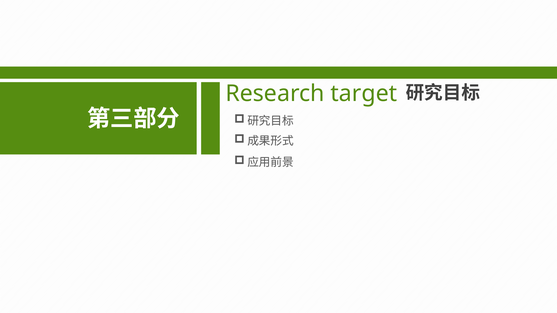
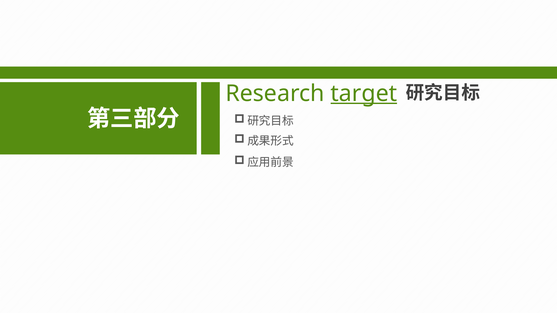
target underline: none -> present
